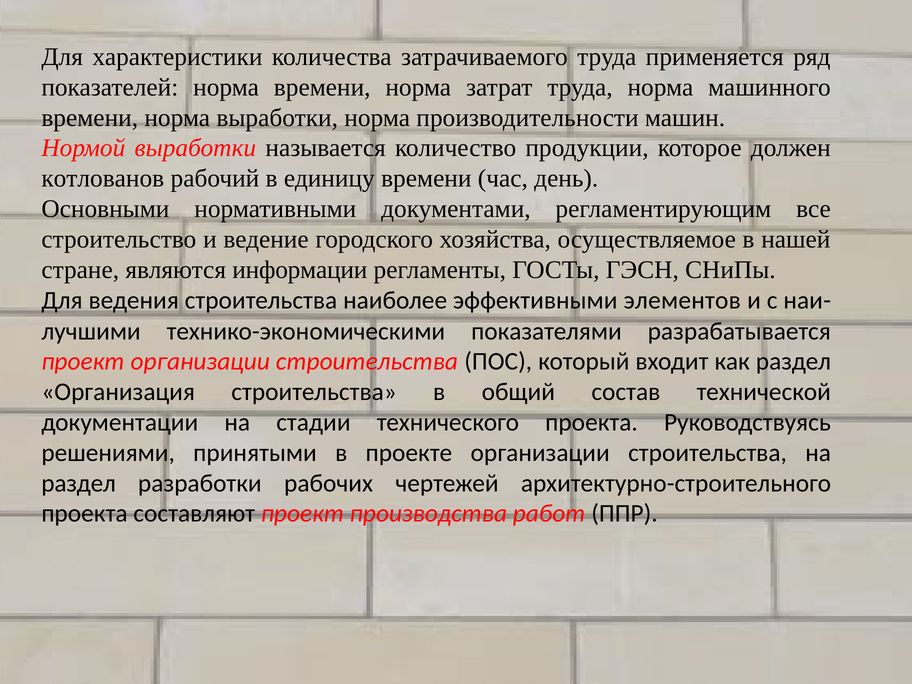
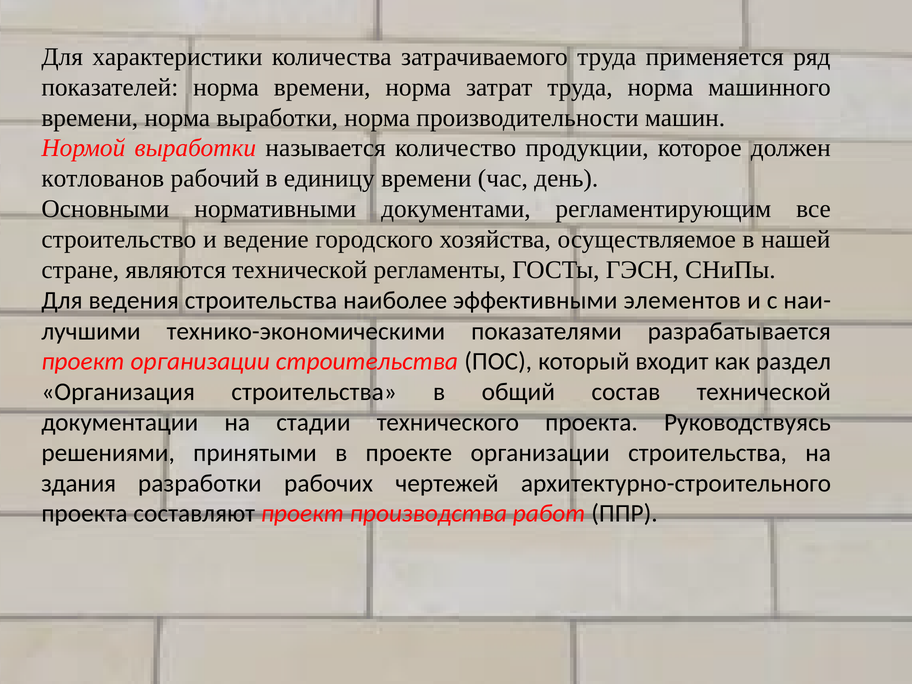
являются информации: информации -> технической
раздел at (79, 483): раздел -> здания
